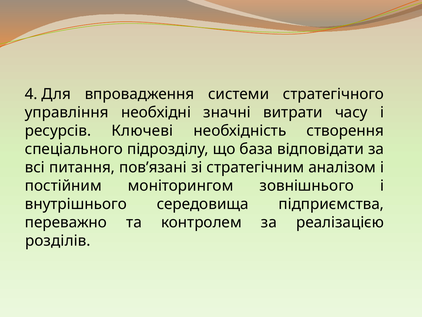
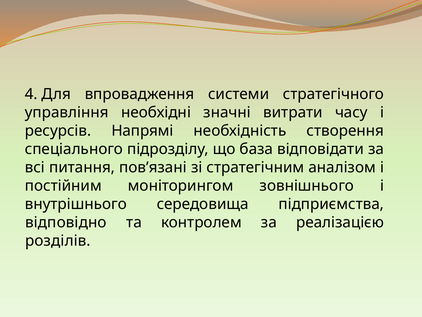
Ключеві: Ключеві -> Напрямі
переважно: переважно -> відповідно
